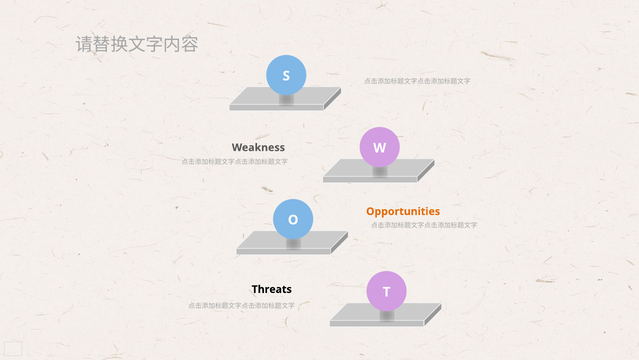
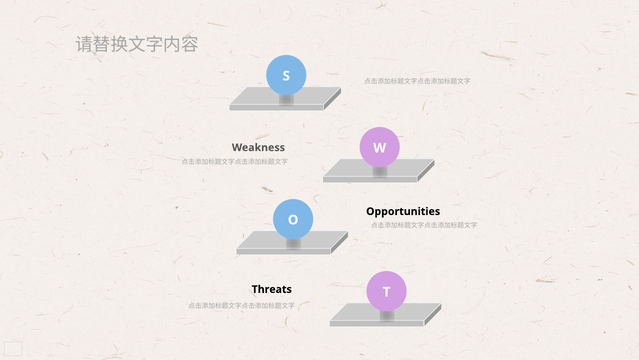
Opportunities colour: orange -> black
